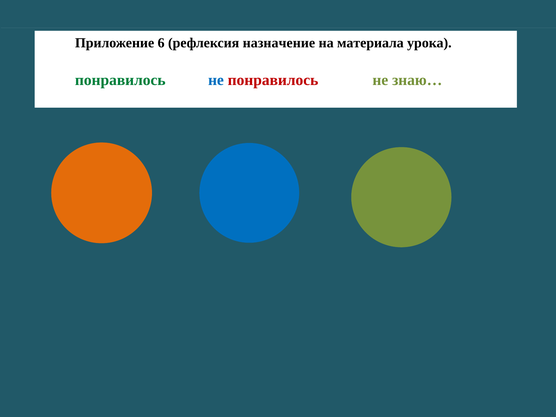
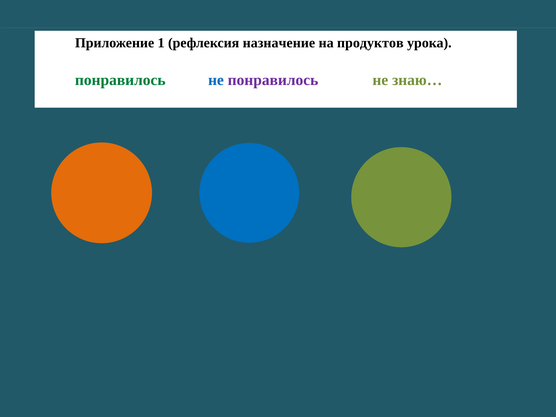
6: 6 -> 1
материала: материала -> продуктов
понравилось at (273, 80) colour: red -> purple
